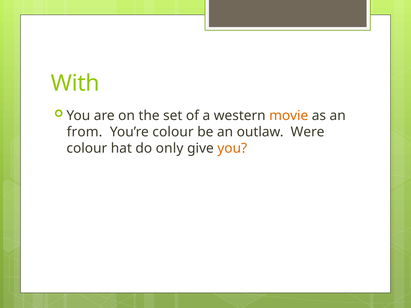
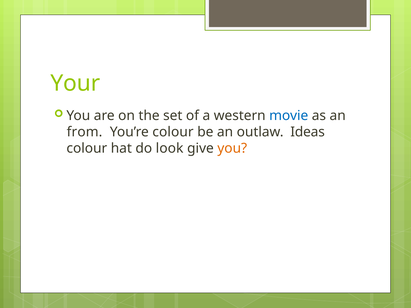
With: With -> Your
movie colour: orange -> blue
Were: Were -> Ideas
only: only -> look
